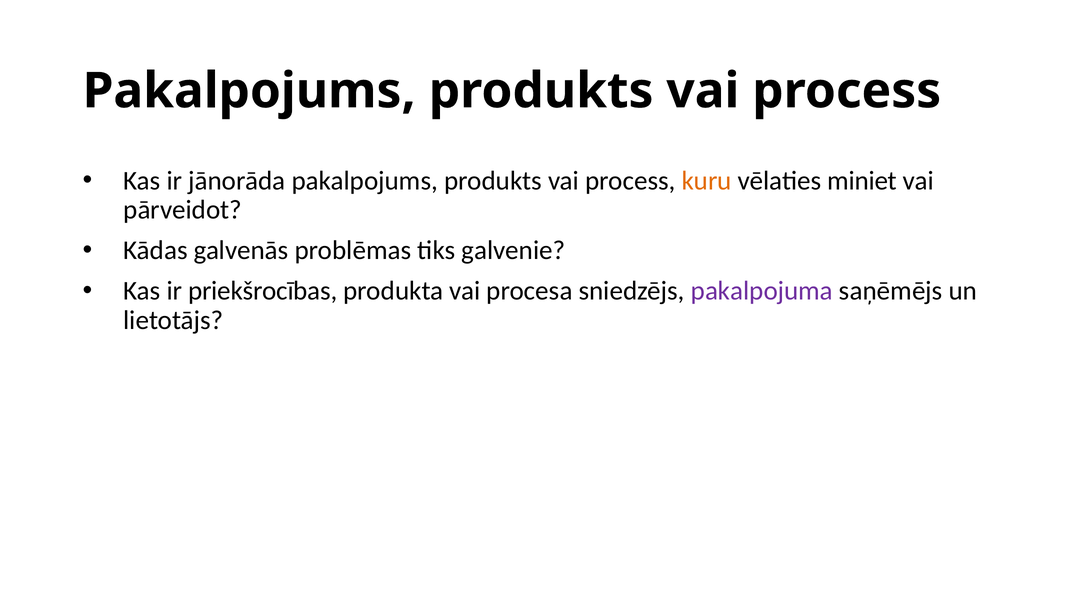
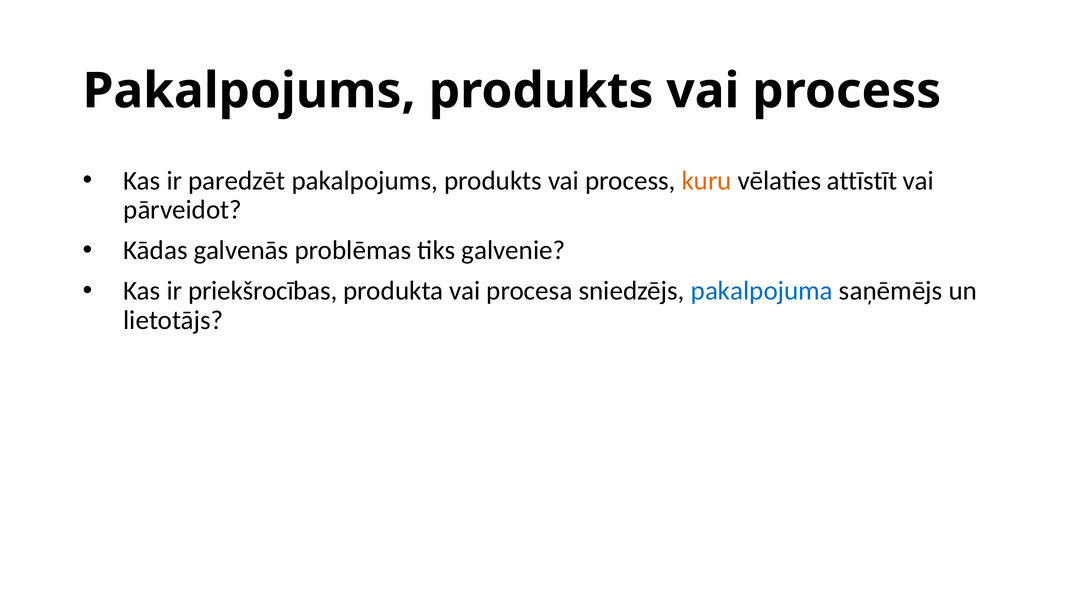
jānorāda: jānorāda -> paredzēt
miniet: miniet -> attīstīt
pakalpojuma colour: purple -> blue
